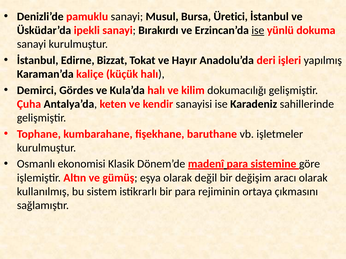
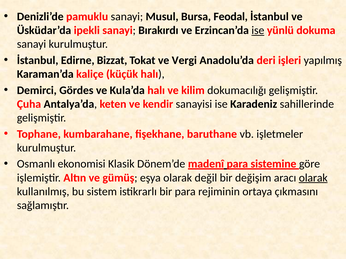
Üretici: Üretici -> Feodal
Hayır: Hayır -> Vergi
olarak at (313, 178) underline: none -> present
